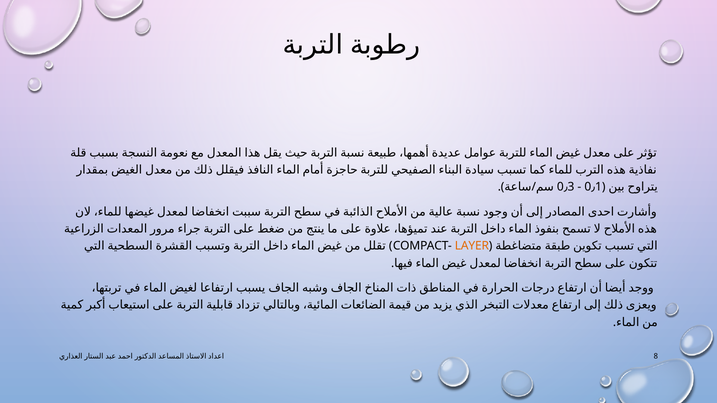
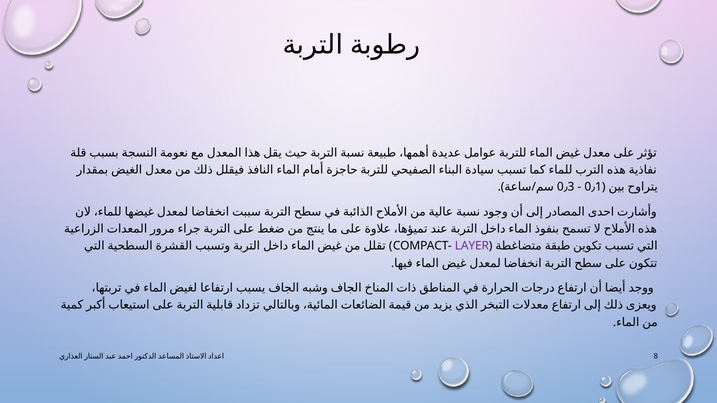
LAYER colour: orange -> purple
